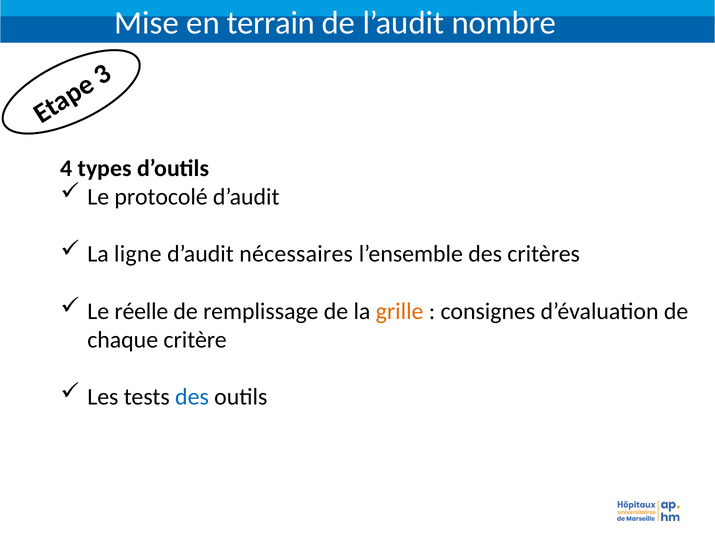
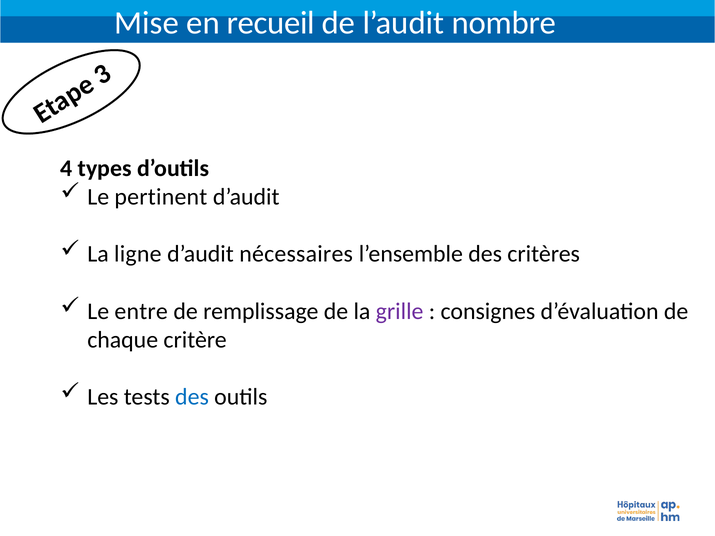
terrain: terrain -> recueil
protocolé: protocolé -> pertinent
réelle: réelle -> entre
grille colour: orange -> purple
